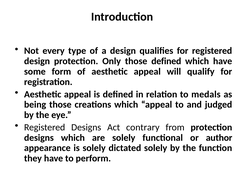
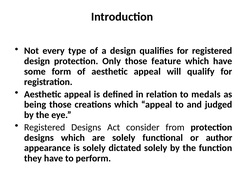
those defined: defined -> feature
contrary: contrary -> consider
